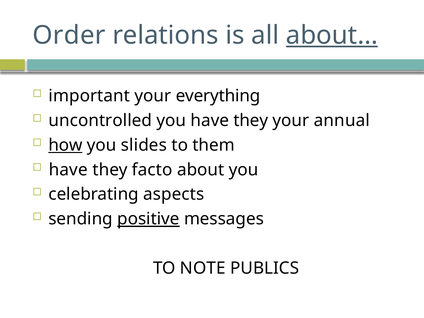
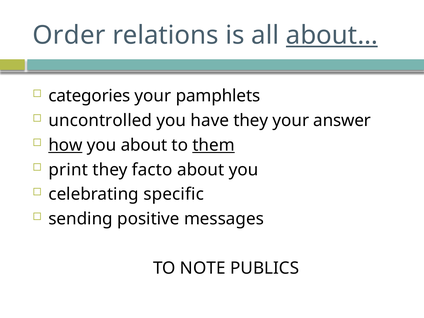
important: important -> categories
everything: everything -> pamphlets
annual: annual -> answer
you slides: slides -> about
them underline: none -> present
have at (68, 170): have -> print
aspects: aspects -> specific
positive underline: present -> none
